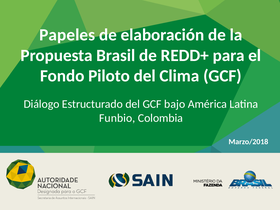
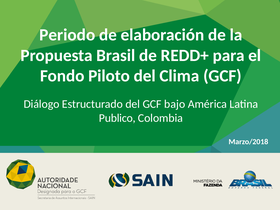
Papeles: Papeles -> Periodo
Funbio: Funbio -> Publico
